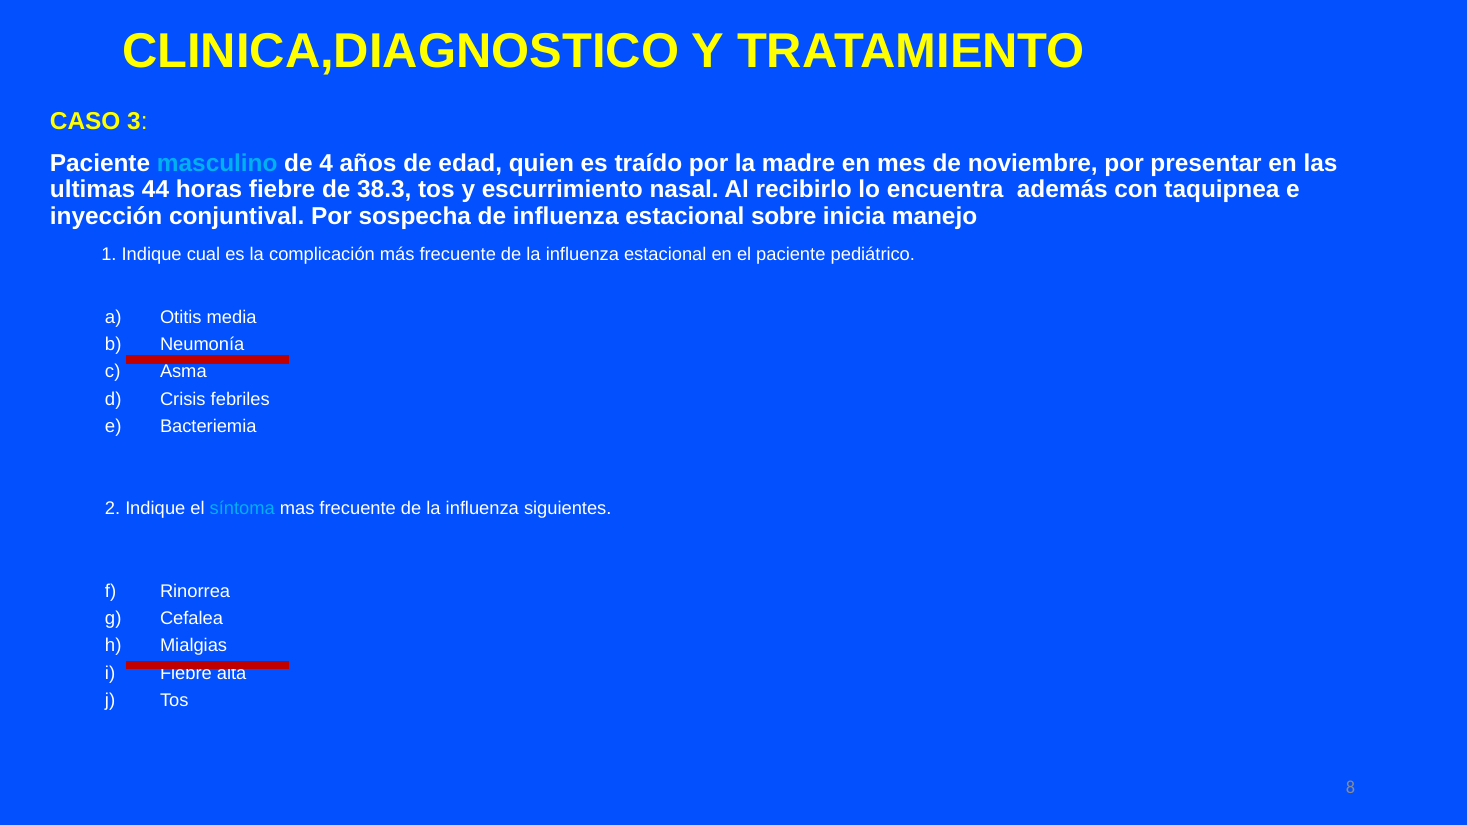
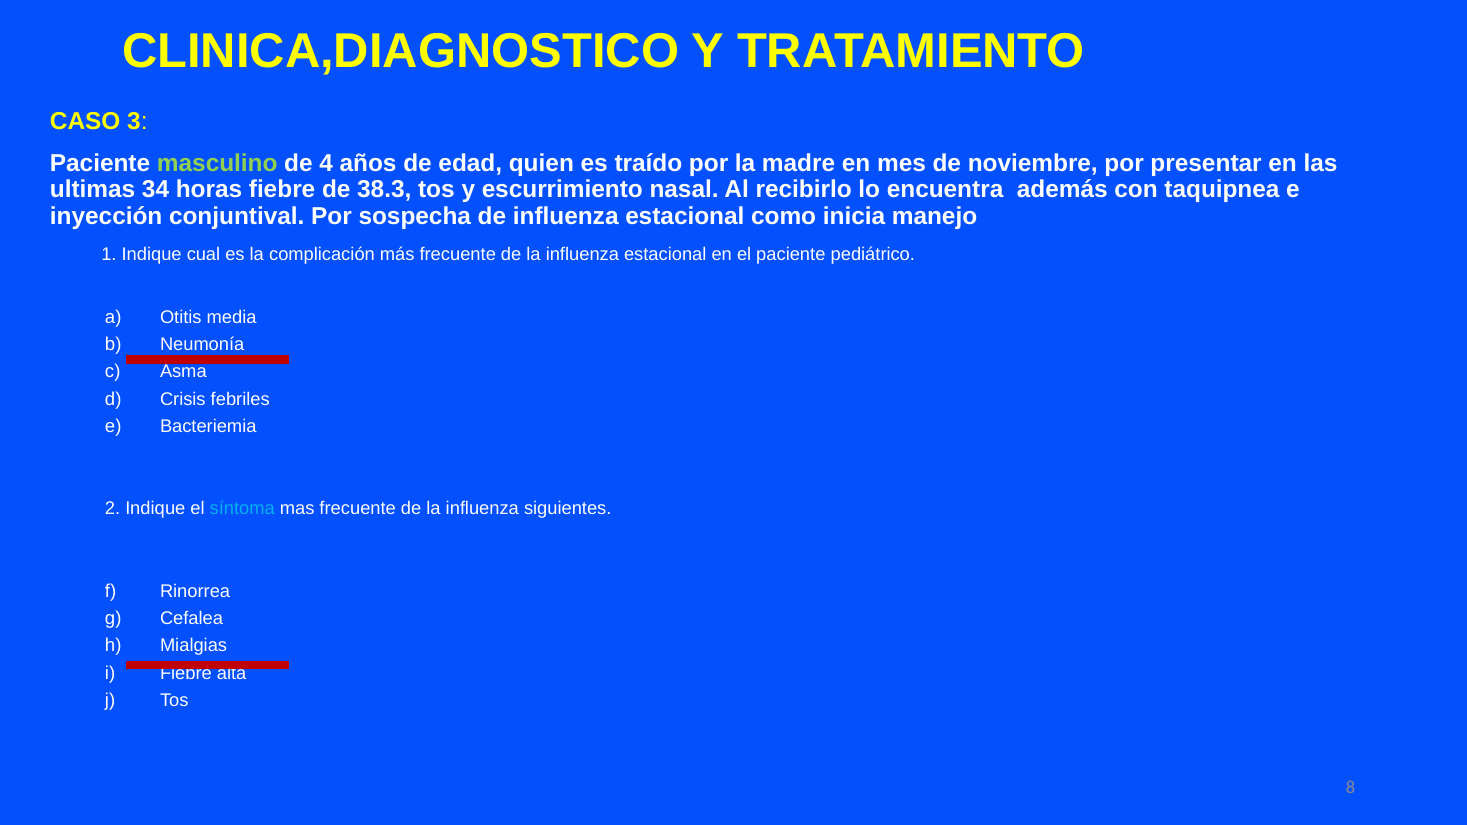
masculino colour: light blue -> light green
44: 44 -> 34
sobre: sobre -> como
